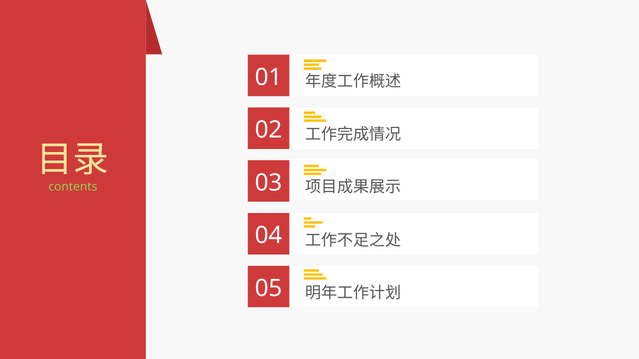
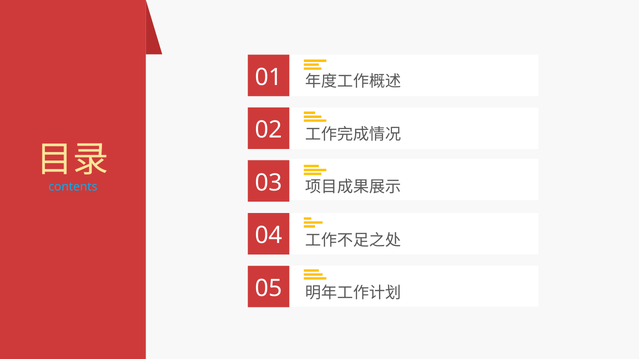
contents colour: light green -> light blue
